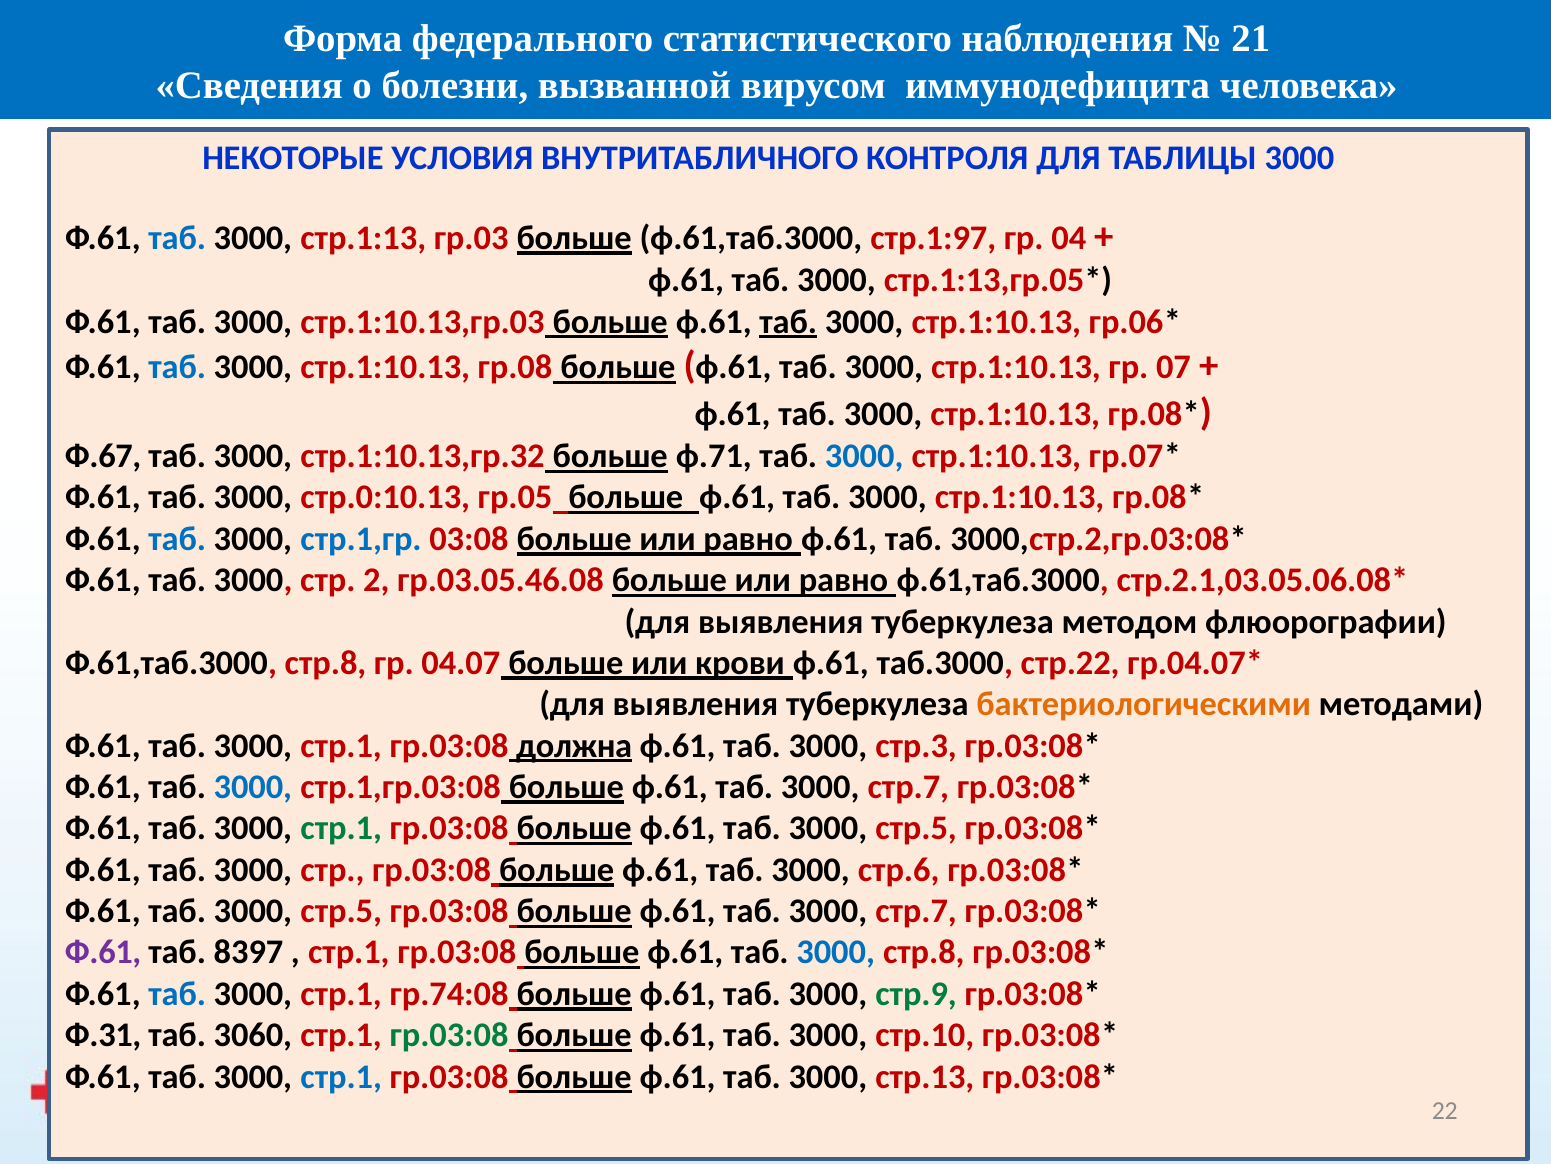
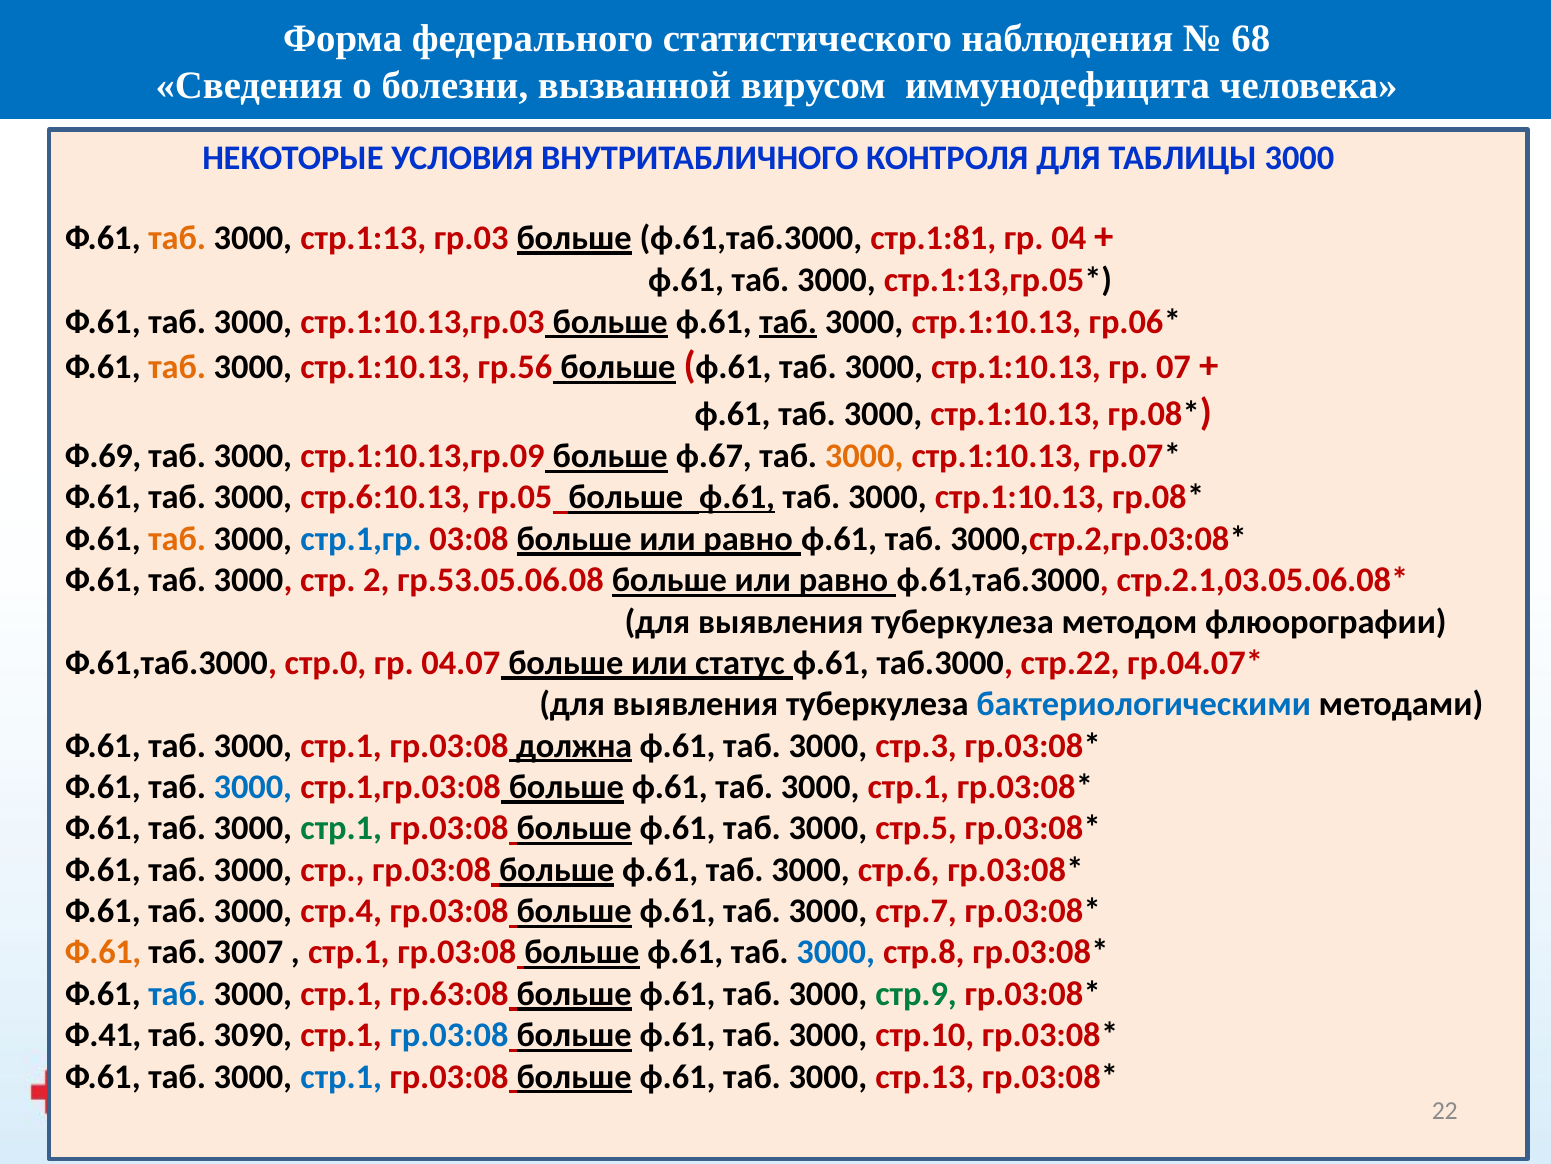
21: 21 -> 68
таб at (177, 238) colour: blue -> orange
стр.1:97: стр.1:97 -> стр.1:81
таб at (177, 367) colour: blue -> orange
гр.08: гр.08 -> гр.56
Ф.67: Ф.67 -> Ф.69
стр.1:10.13,гр.32: стр.1:10.13,гр.32 -> стр.1:10.13,гр.09
ф.71: ф.71 -> ф.67
3000 at (864, 456) colour: blue -> orange
стр.0:10.13: стр.0:10.13 -> стр.6:10.13
ф.61 at (737, 497) underline: none -> present
таб at (177, 539) colour: blue -> orange
гр.03.05.46.08: гр.03.05.46.08 -> гр.53.05.06.08
Ф.61,таб.3000 стр.8: стр.8 -> стр.0
крови: крови -> статус
бактериологическими colour: orange -> blue
стр.7 at (908, 787): стр.7 -> стр.1
стр.5 at (341, 911): стр.5 -> стр.4
Ф.61 at (103, 952) colour: purple -> orange
8397: 8397 -> 3007
гр.74:08: гр.74:08 -> гр.63:08
Ф.31: Ф.31 -> Ф.41
3060: 3060 -> 3090
гр.03:08 at (449, 1035) colour: green -> blue
